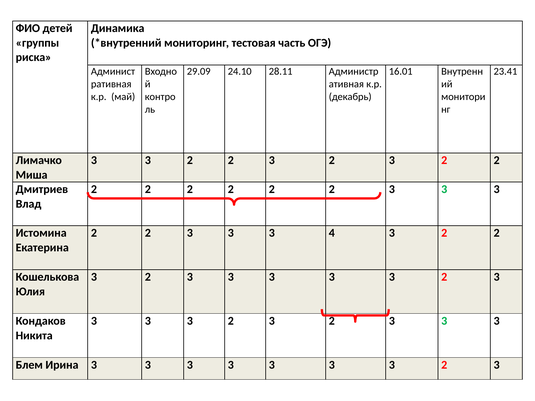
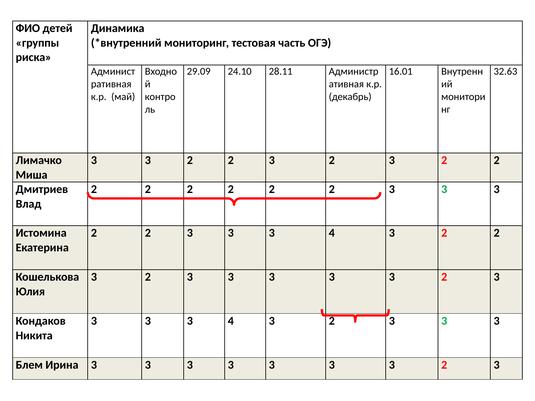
23.41: 23.41 -> 32.63
2 at (231, 321): 2 -> 4
